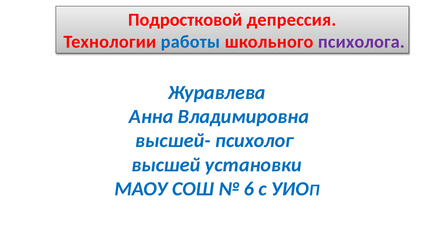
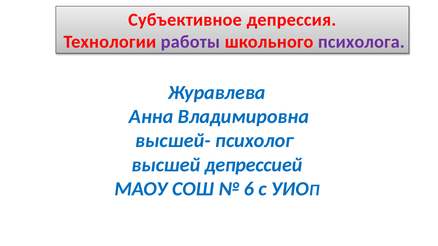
Подростковой: Подростковой -> Субъективное
работы colour: blue -> purple
установки: установки -> депрессией
